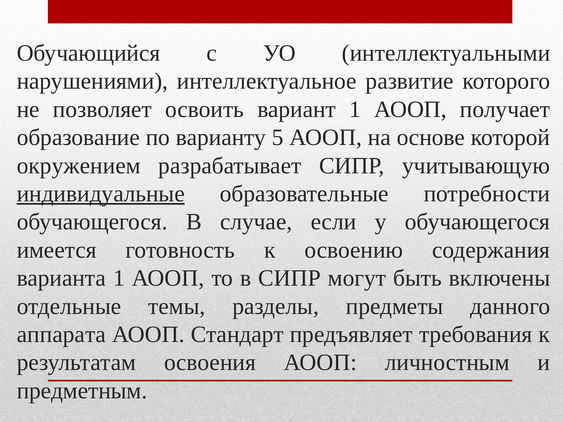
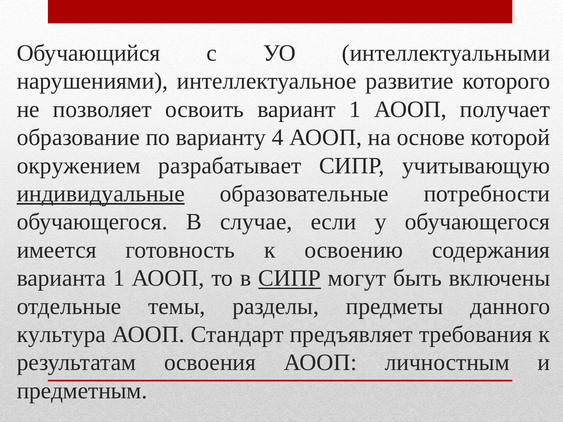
5: 5 -> 4
СИПР at (290, 278) underline: none -> present
аппарата: аппарата -> культура
